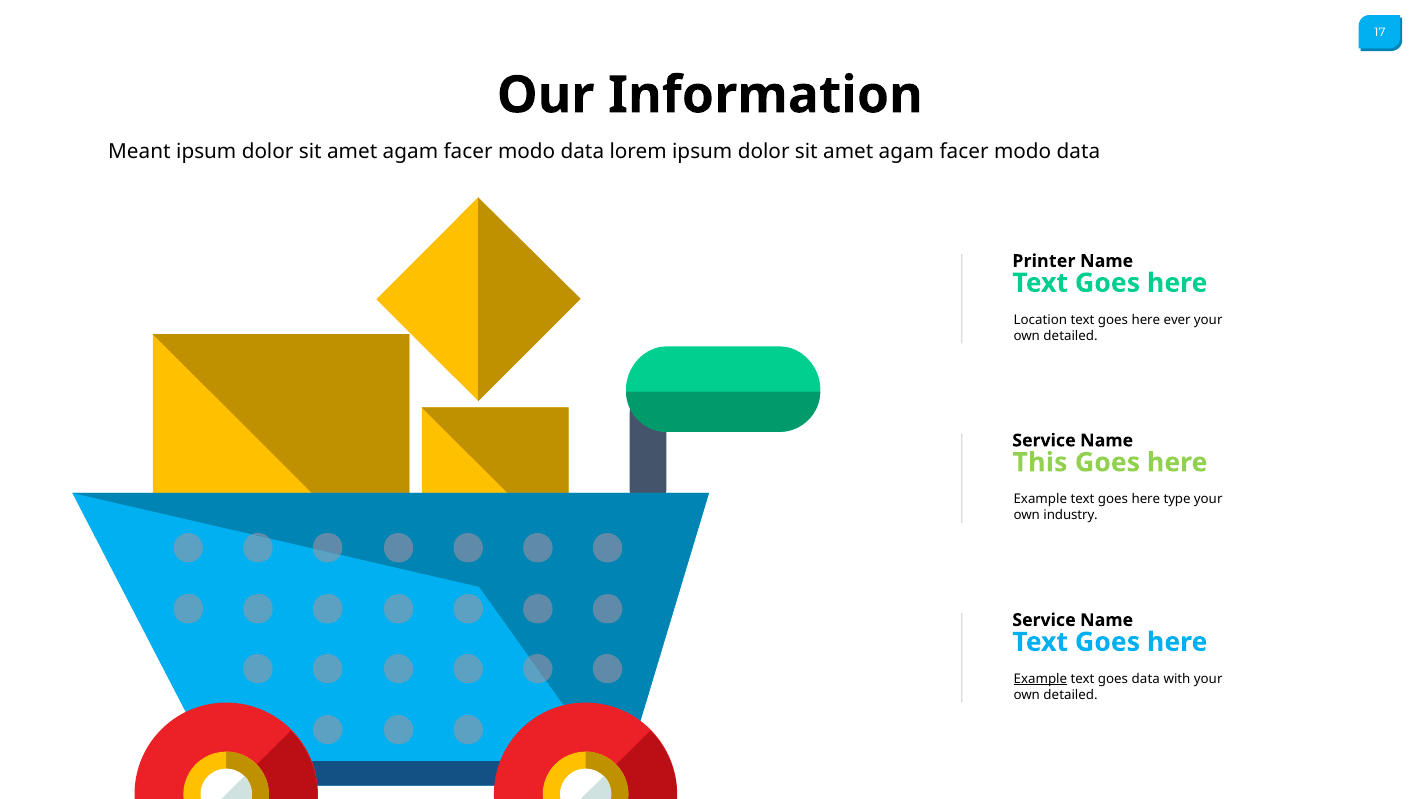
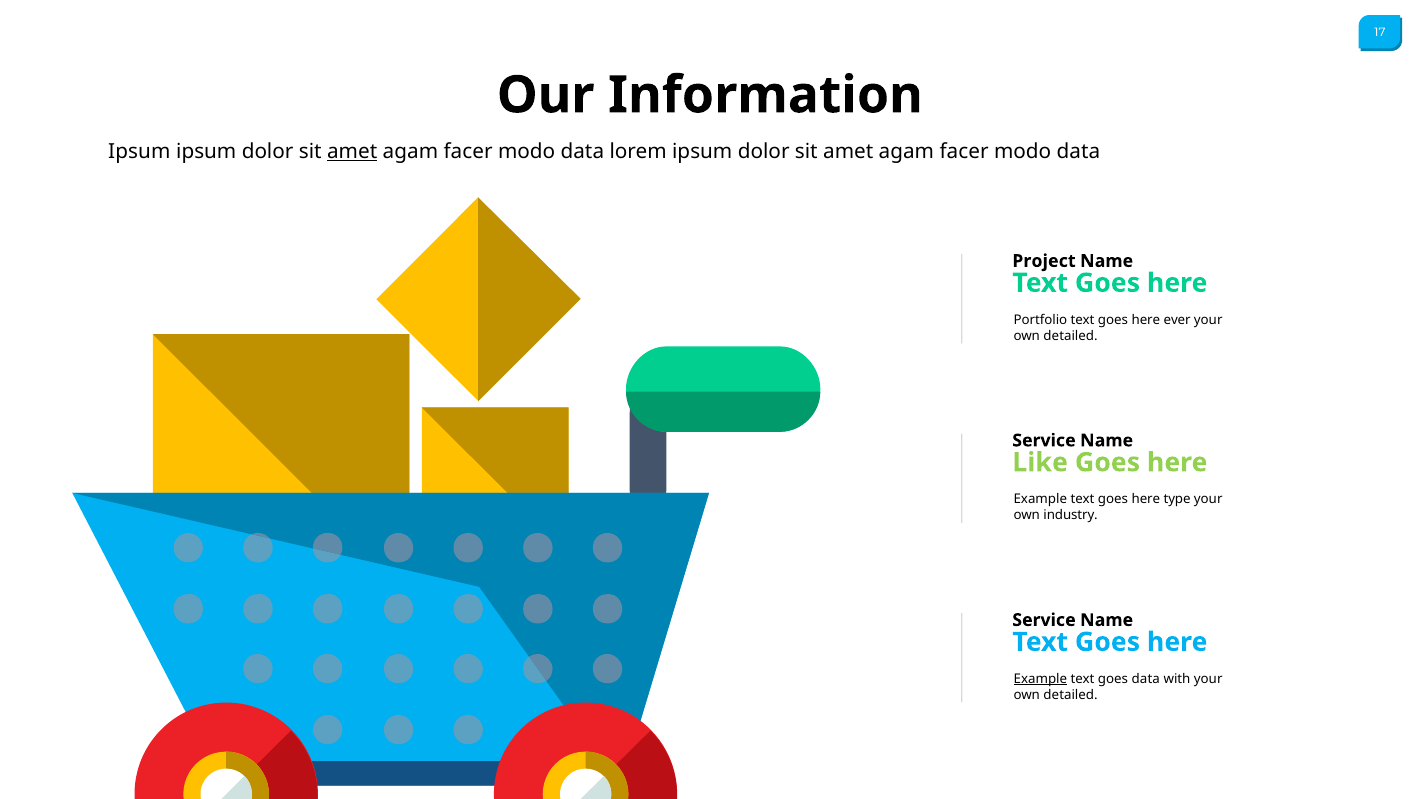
Meant at (139, 151): Meant -> Ipsum
amet at (352, 151) underline: none -> present
Printer: Printer -> Project
Location: Location -> Portfolio
This: This -> Like
